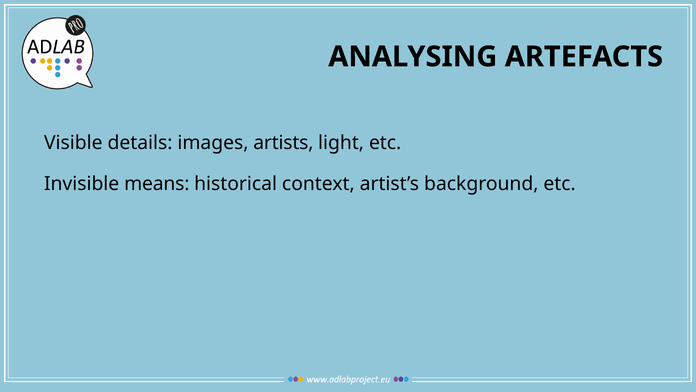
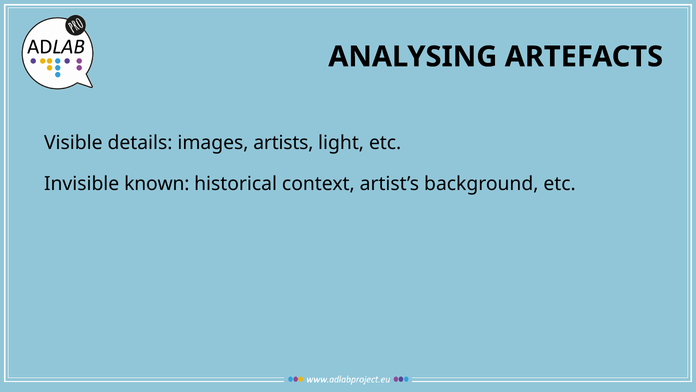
means: means -> known
